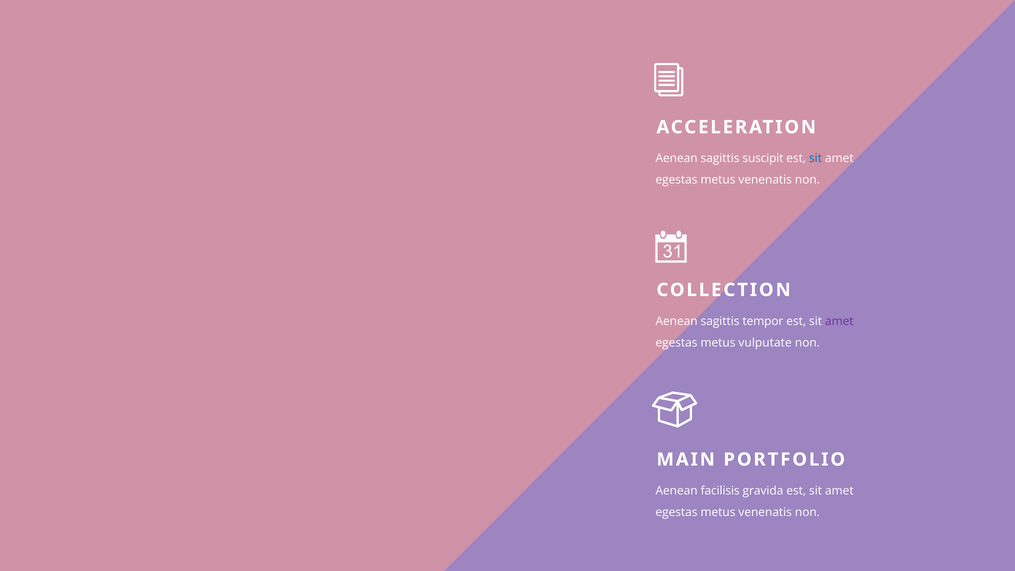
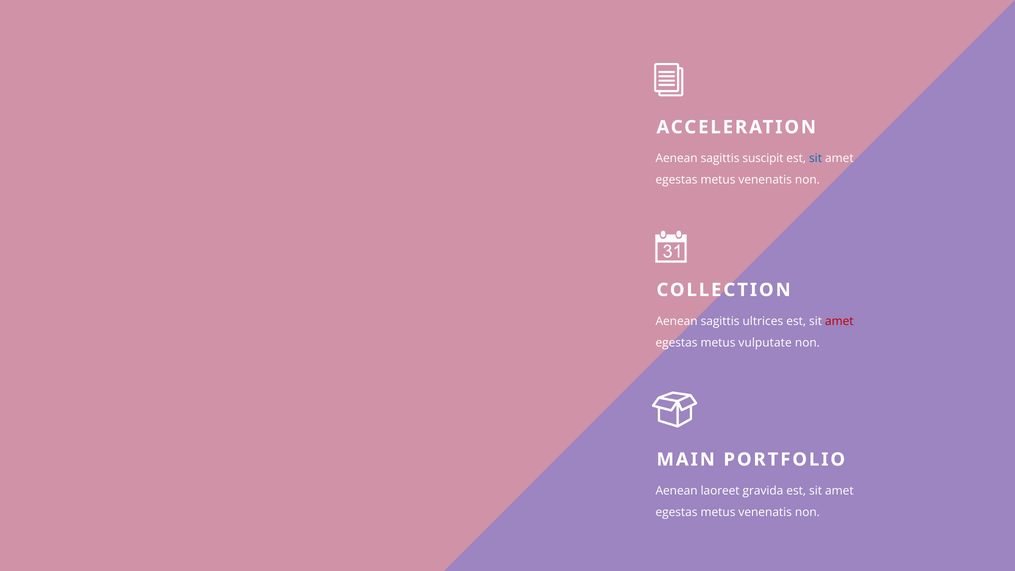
tempor: tempor -> ultrices
amet at (839, 321) colour: purple -> red
facilisis: facilisis -> laoreet
